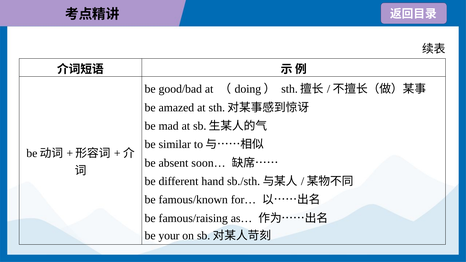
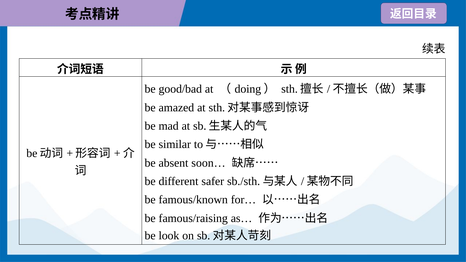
hand: hand -> safer
your: your -> look
